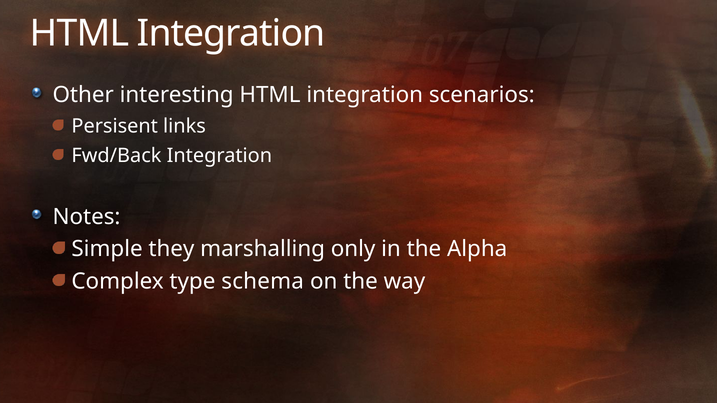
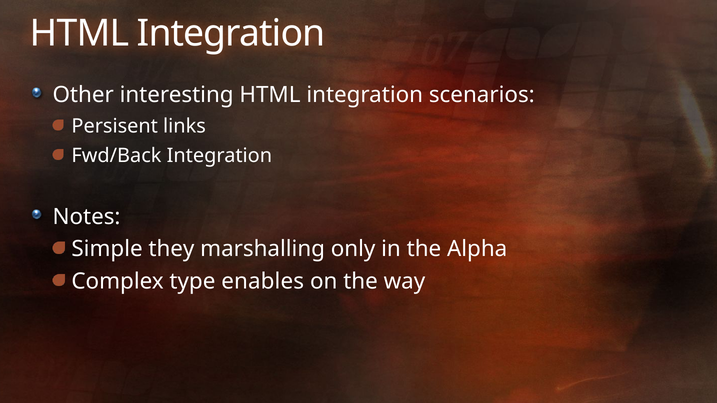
schema: schema -> enables
